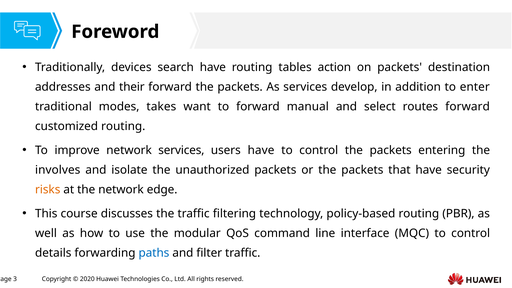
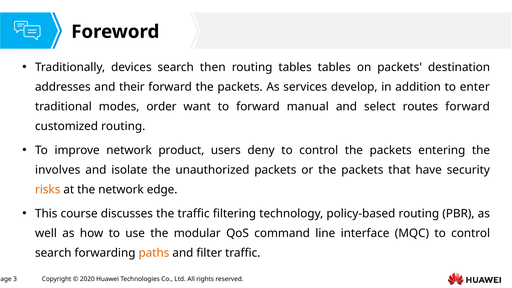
search have: have -> then
tables action: action -> tables
takes: takes -> order
network services: services -> product
users have: have -> deny
details at (53, 253): details -> search
paths colour: blue -> orange
